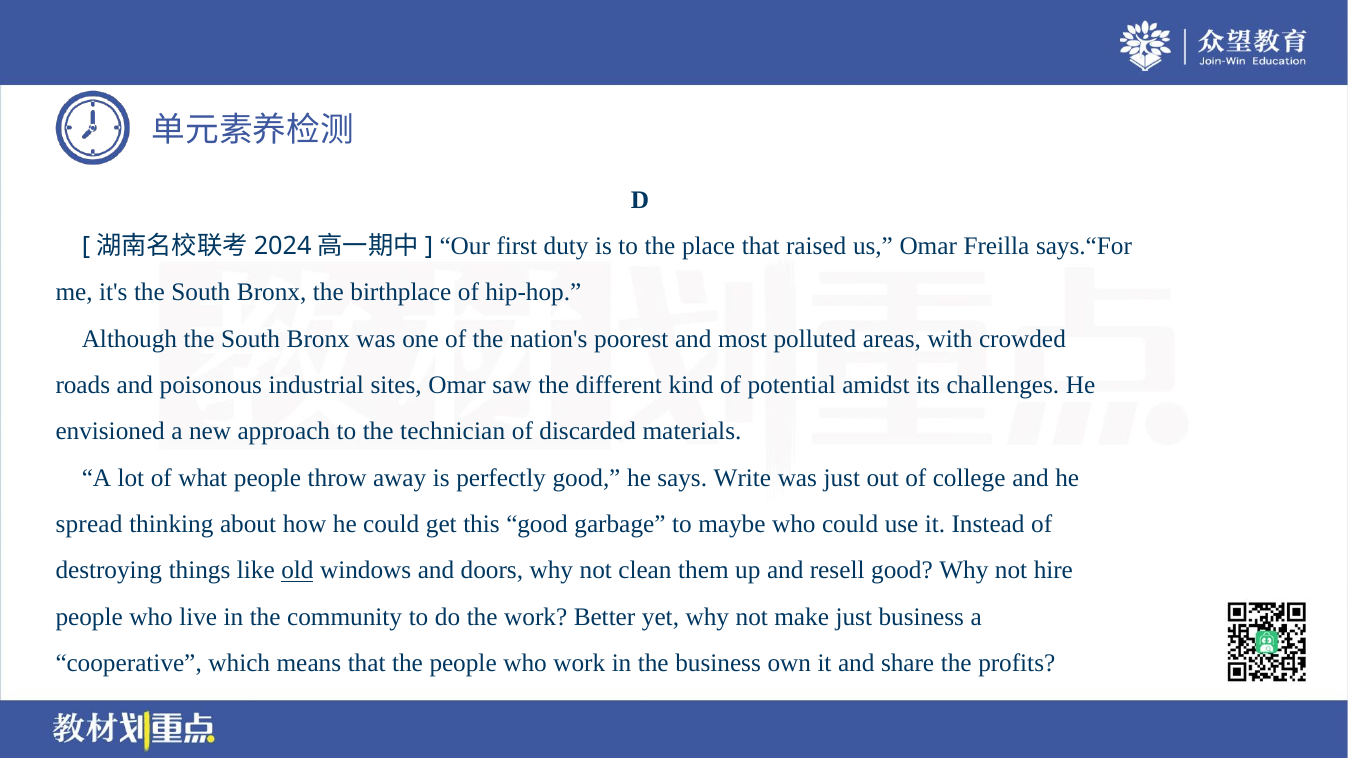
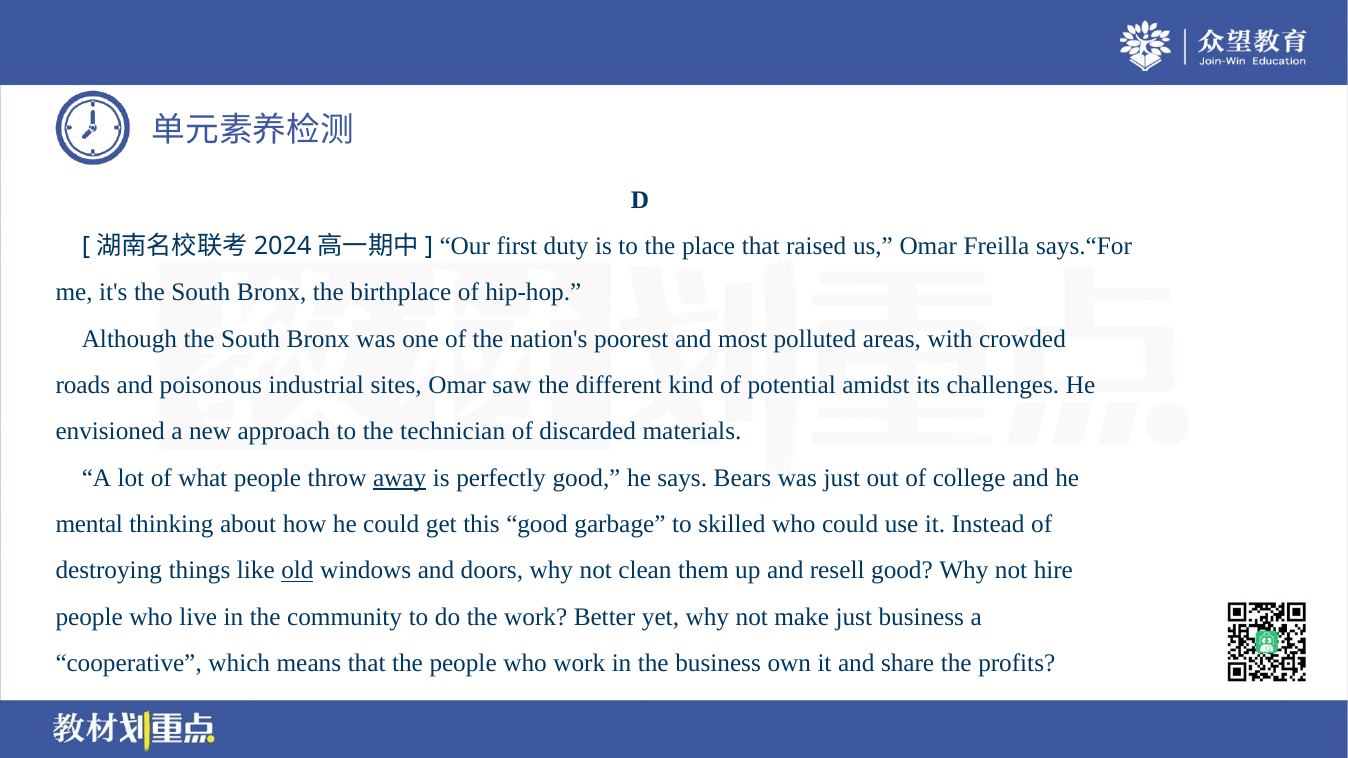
away underline: none -> present
Write: Write -> Bears
spread: spread -> mental
maybe: maybe -> skilled
